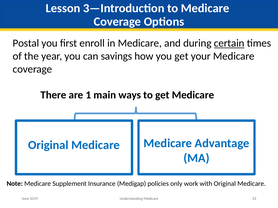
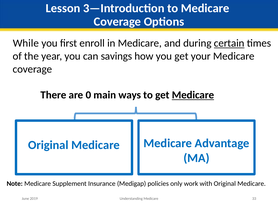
Postal: Postal -> While
1: 1 -> 0
Medicare at (193, 95) underline: none -> present
